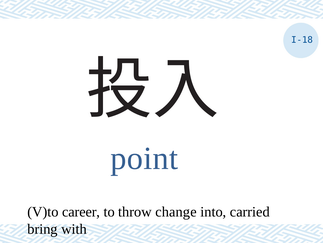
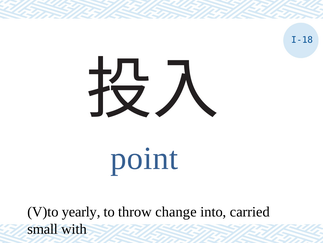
career: career -> yearly
bring: bring -> small
